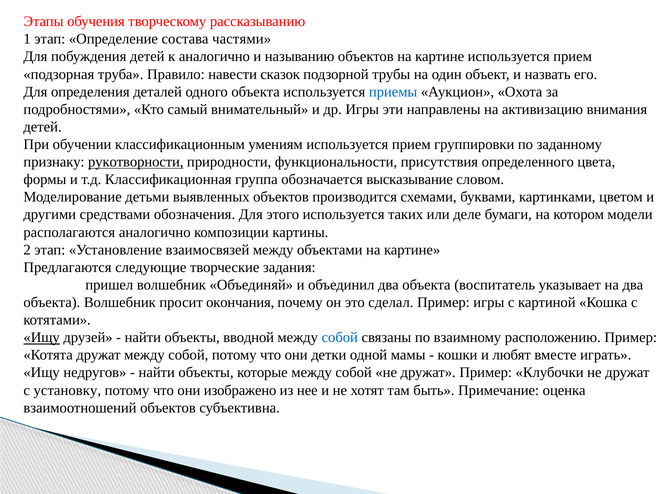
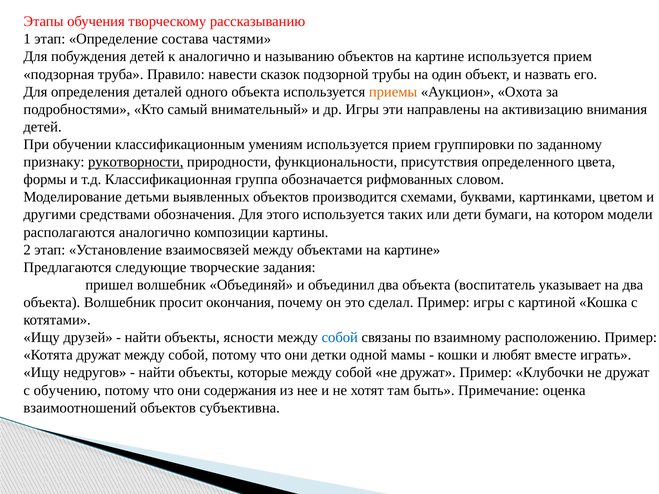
приемы colour: blue -> orange
высказывание: высказывание -> рифмованных
деле: деле -> дети
Ищу at (42, 338) underline: present -> none
вводной: вводной -> ясности
установку: установку -> обучению
изображено: изображено -> содержания
